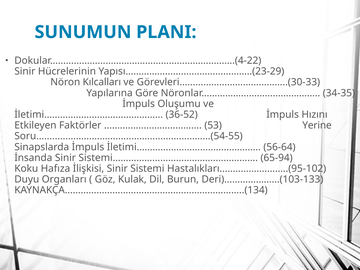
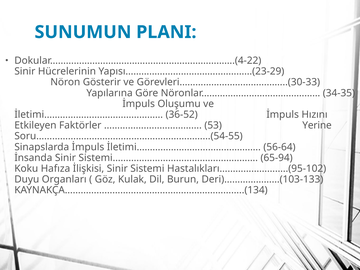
Kılcalları: Kılcalları -> Gösterir
